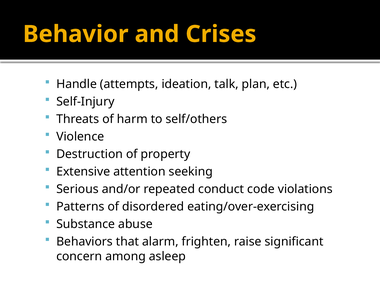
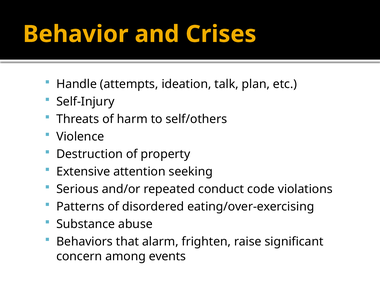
asleep: asleep -> events
